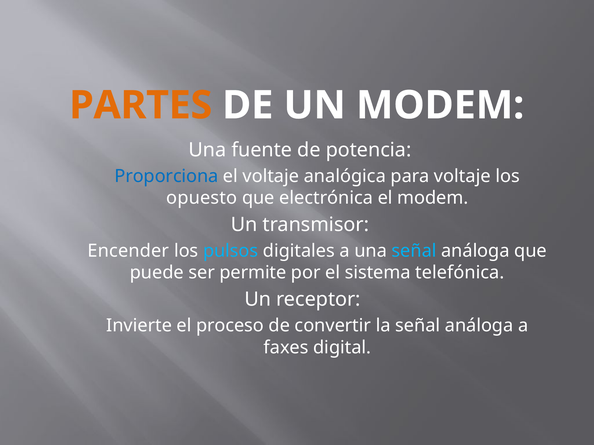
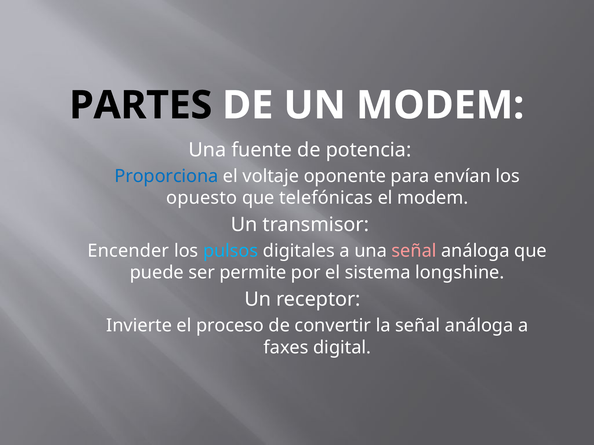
PARTES colour: orange -> black
analógica: analógica -> oponente
para voltaje: voltaje -> envían
electrónica: electrónica -> telefónicas
señal at (414, 251) colour: light blue -> pink
telefónica: telefónica -> longshine
